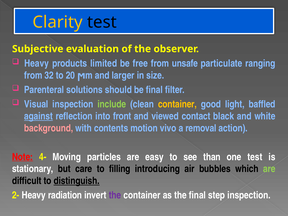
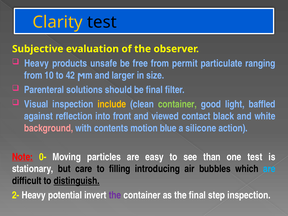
limited: limited -> unsafe
unsafe: unsafe -> permit
32: 32 -> 10
20: 20 -> 42
include colour: light green -> yellow
container at (177, 104) colour: yellow -> light green
against underline: present -> none
vivo: vivo -> blue
removal: removal -> silicone
4-: 4- -> 0-
are at (269, 169) colour: light green -> light blue
radiation: radiation -> potential
